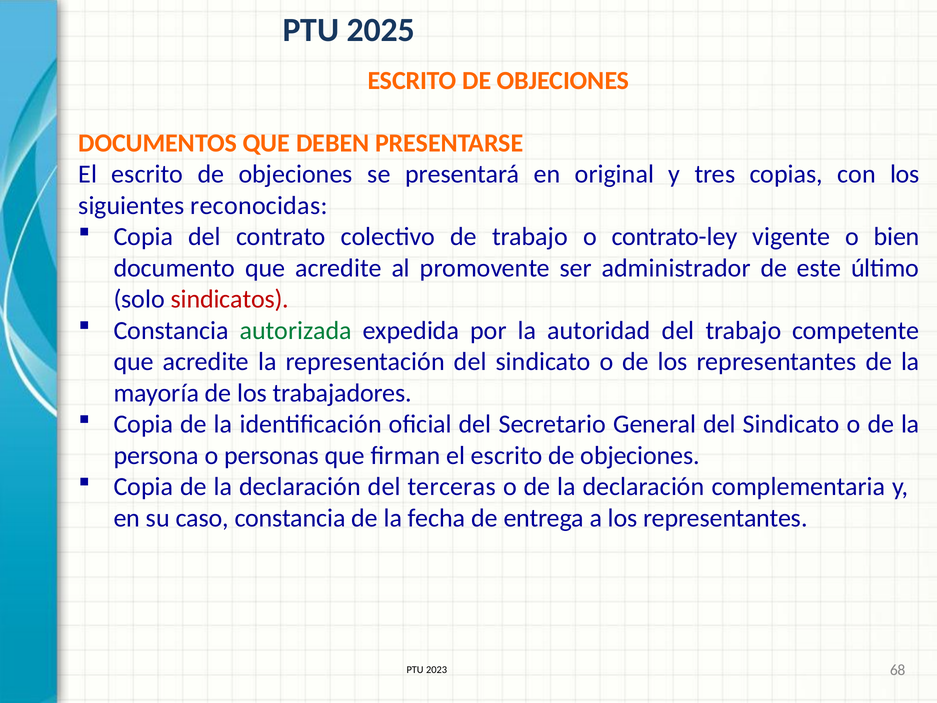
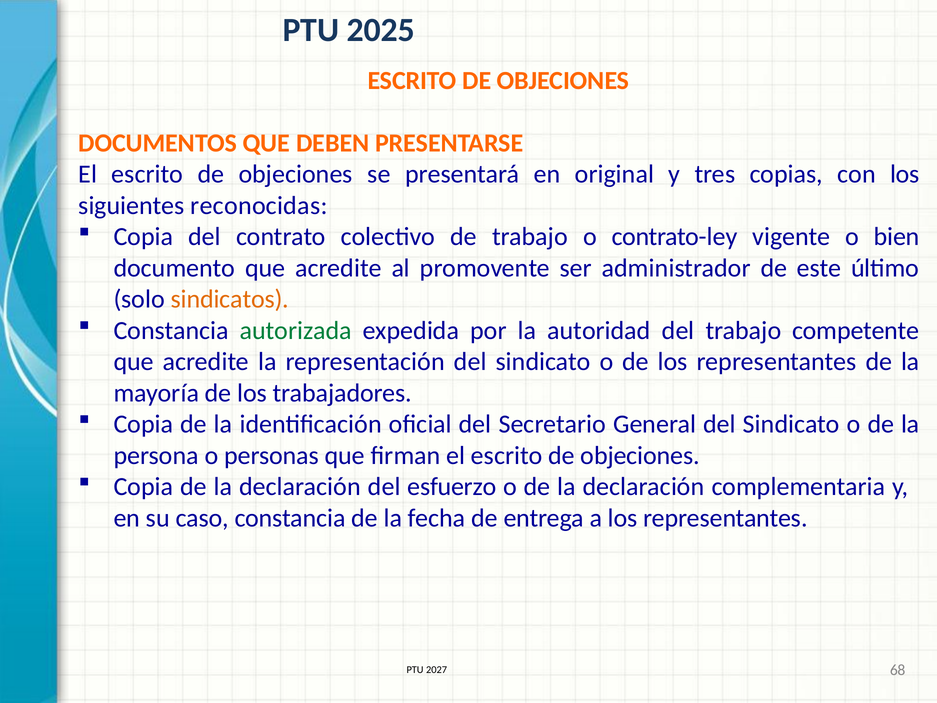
sindicatos colour: red -> orange
terceras: terceras -> esfuerzo
2023: 2023 -> 2027
